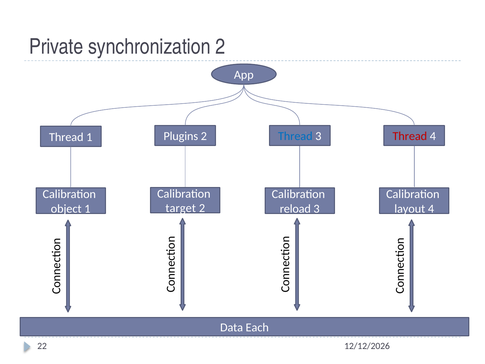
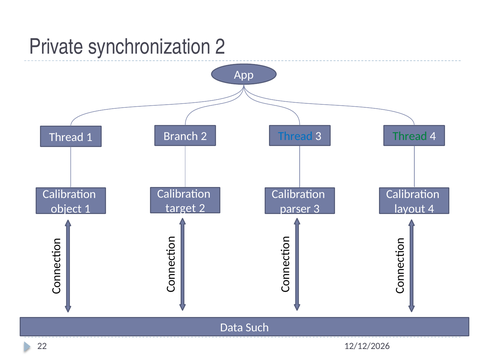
Plugins: Plugins -> Branch
Thread at (410, 136) colour: red -> green
reload: reload -> parser
Each: Each -> Such
